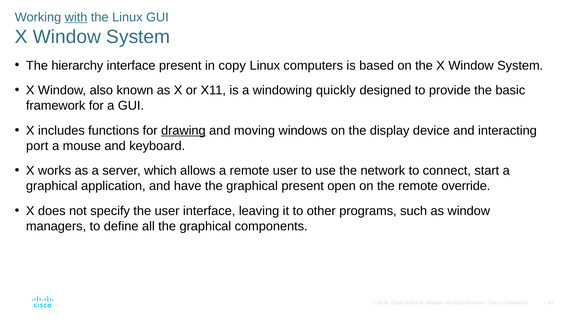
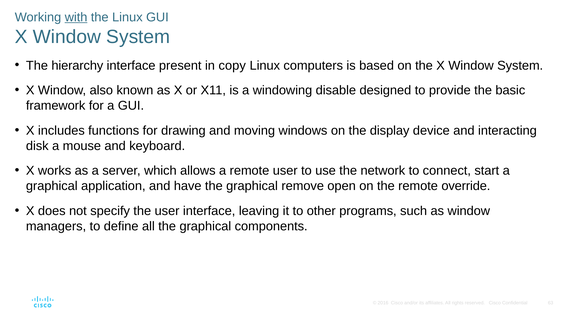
quickly: quickly -> disable
drawing underline: present -> none
port: port -> disk
graphical present: present -> remove
